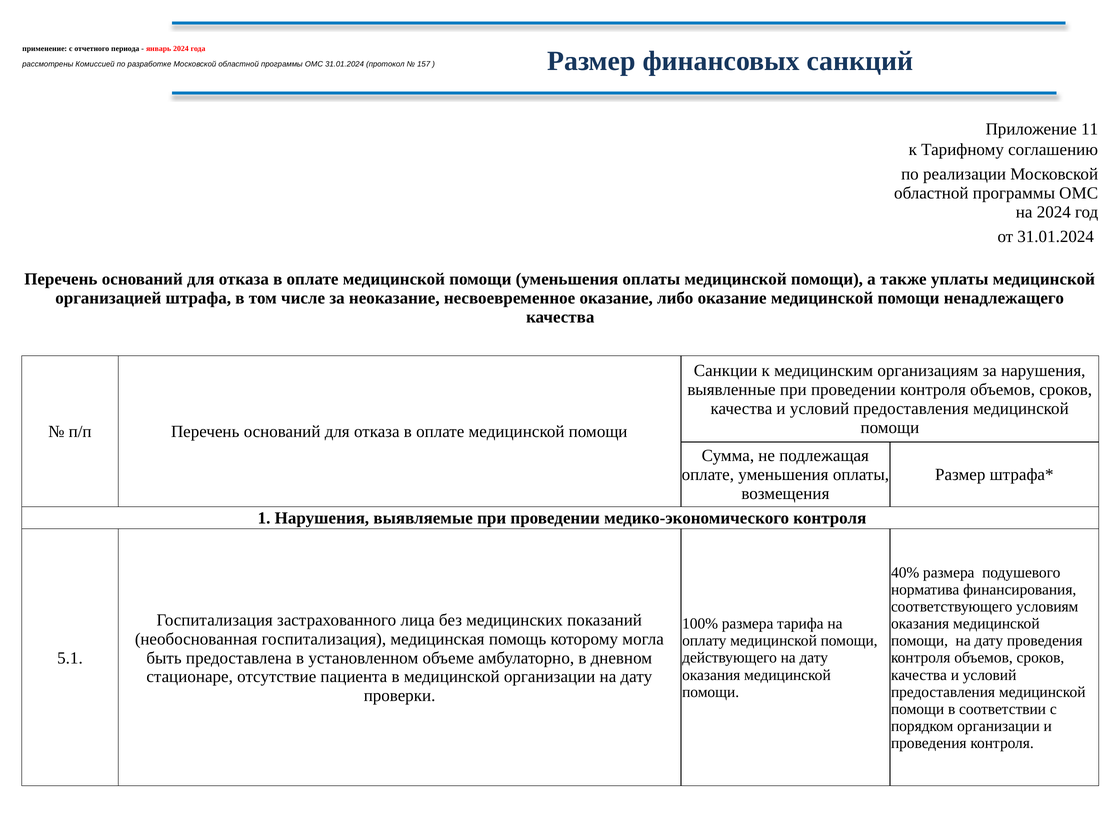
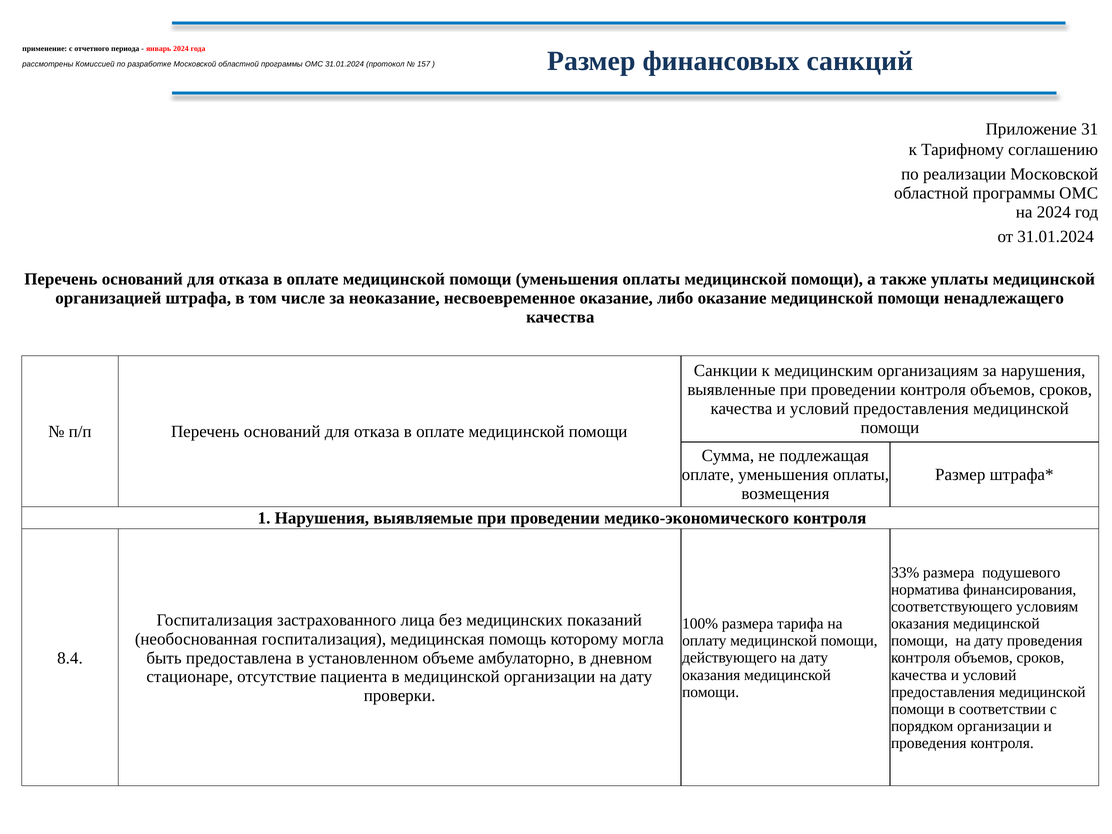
11: 11 -> 31
40%: 40% -> 33%
5.1: 5.1 -> 8.4
